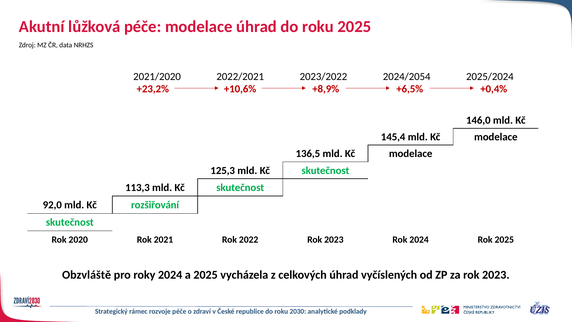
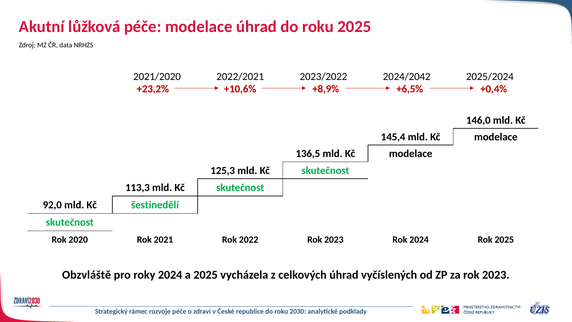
2024/2054: 2024/2054 -> 2024/2042
rozšiřování: rozšiřování -> šestinedělí
